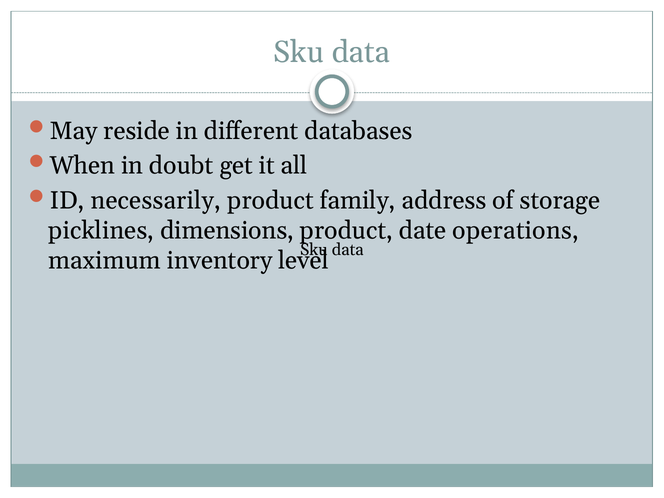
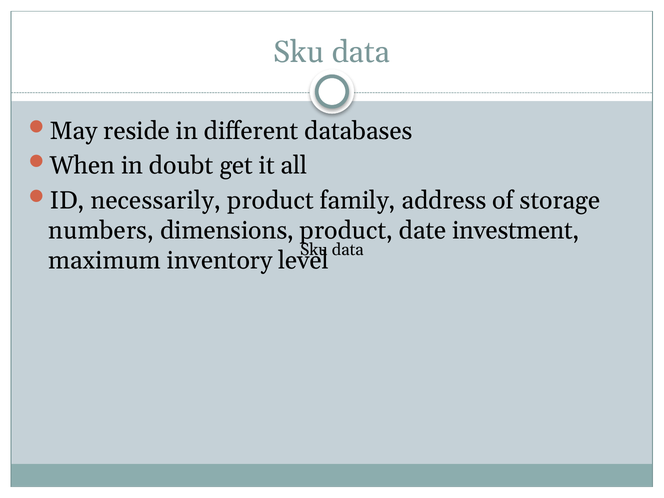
picklines: picklines -> numbers
operations: operations -> investment
